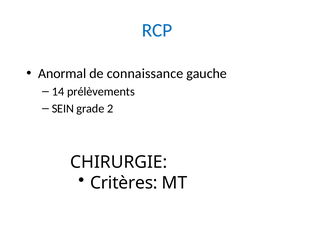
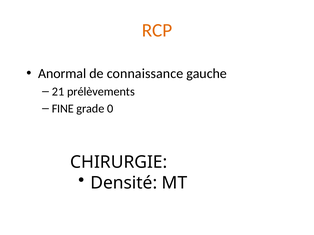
RCP colour: blue -> orange
14: 14 -> 21
SEIN: SEIN -> FINE
2: 2 -> 0
Critères: Critères -> Densité
